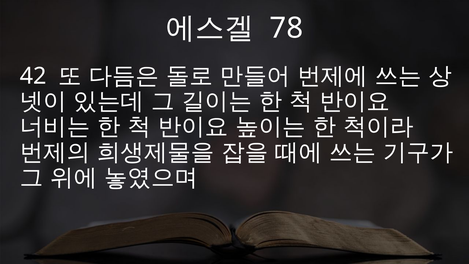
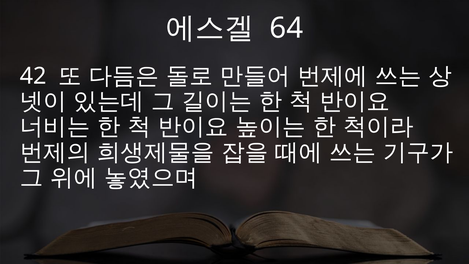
78: 78 -> 64
